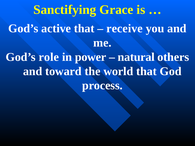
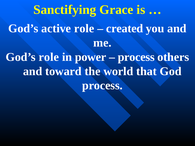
active that: that -> role
receive: receive -> created
natural at (136, 57): natural -> process
